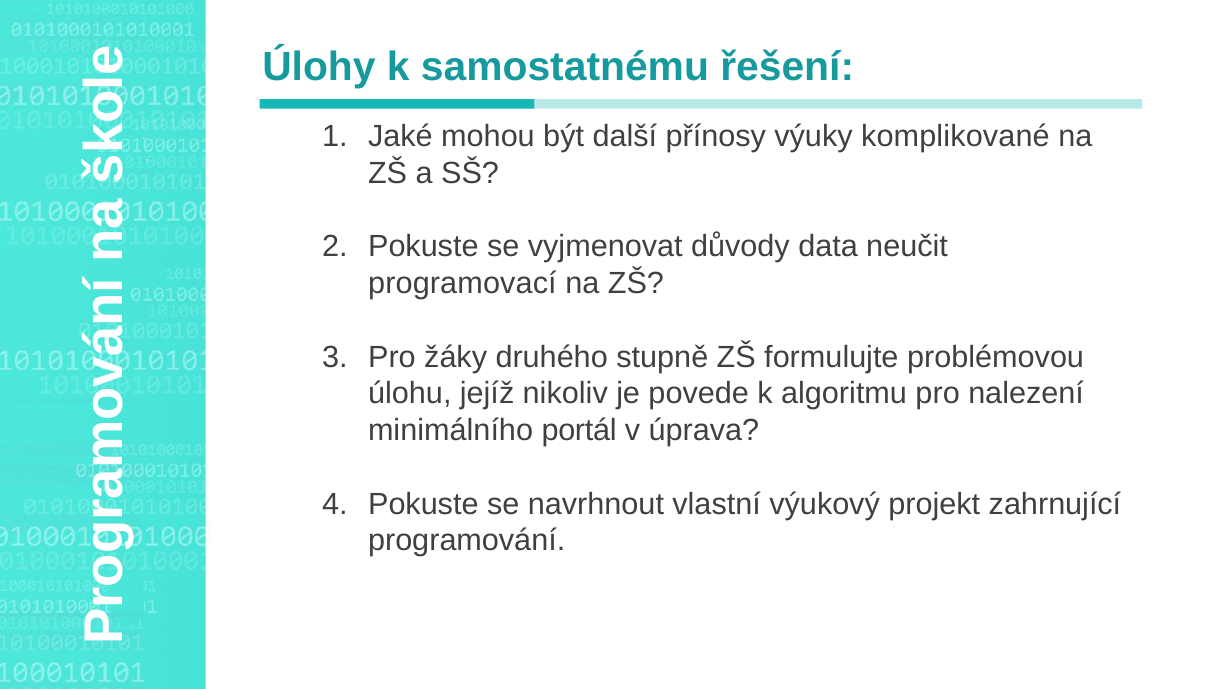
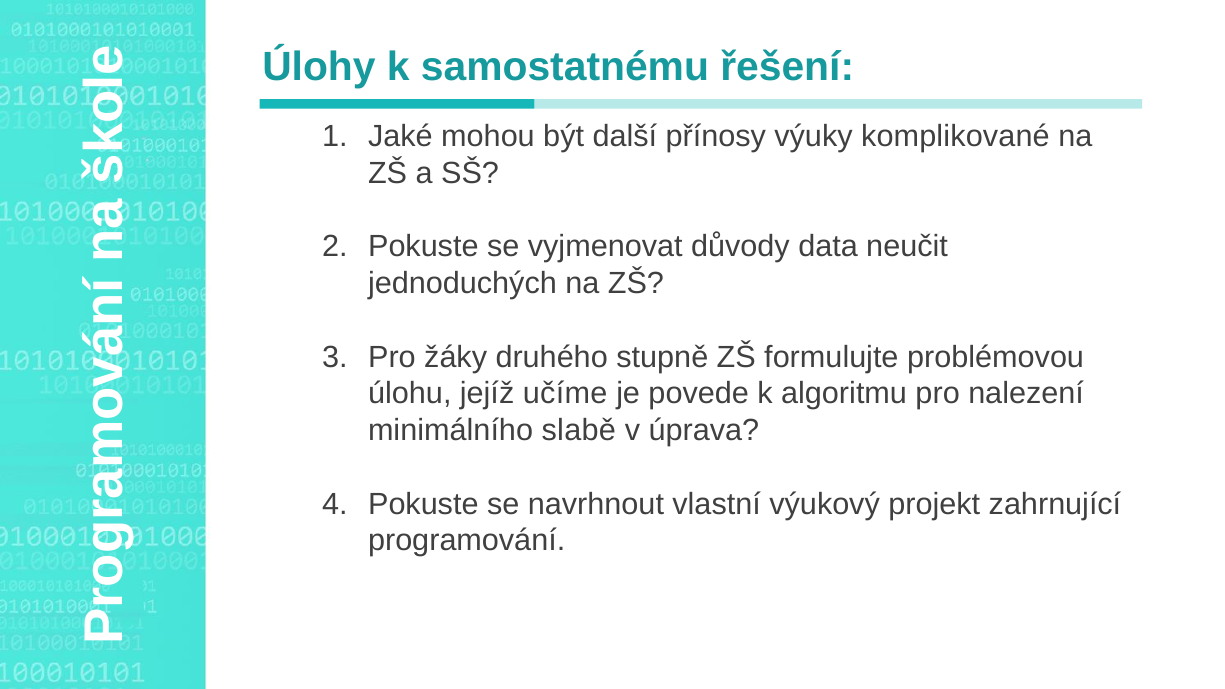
programovací: programovací -> jednoduchých
nikoliv: nikoliv -> učíme
portál: portál -> slabě
